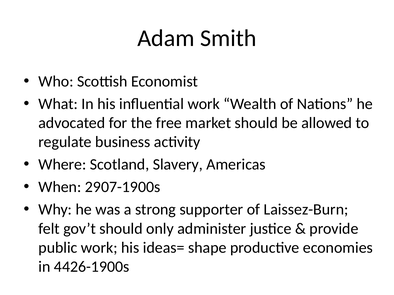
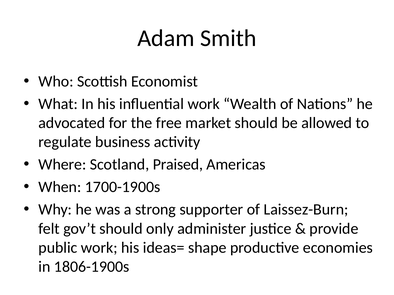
Slavery: Slavery -> Praised
2907-1900s: 2907-1900s -> 1700-1900s
4426-1900s: 4426-1900s -> 1806-1900s
